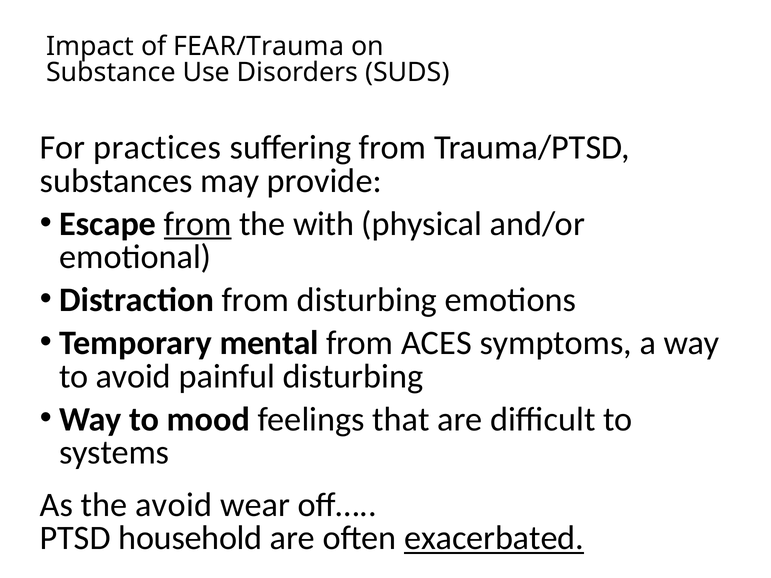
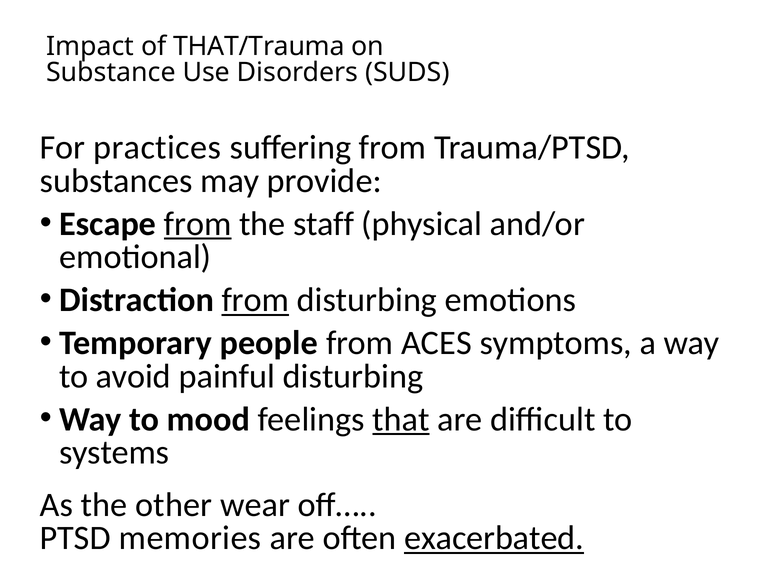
FEAR/Trauma: FEAR/Trauma -> THAT/Trauma
with: with -> staff
from at (255, 300) underline: none -> present
mental: mental -> people
that underline: none -> present
the avoid: avoid -> other
household: household -> memories
